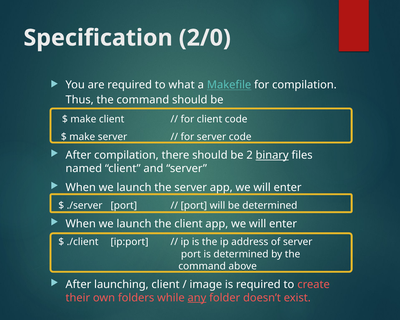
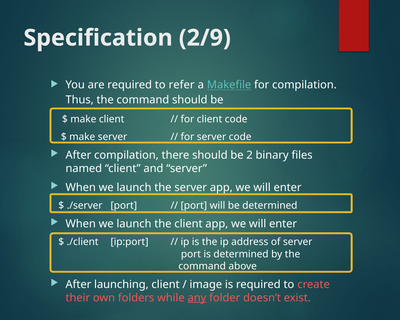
2/0: 2/0 -> 2/9
what: what -> refer
binary underline: present -> none
